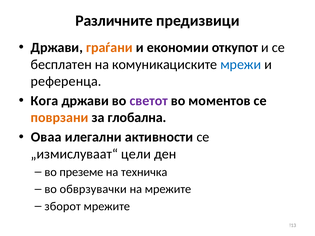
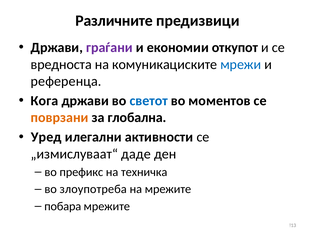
граѓани colour: orange -> purple
бесплатен: бесплатен -> вредноста
светот colour: purple -> blue
Оваа: Оваа -> Уред
цели: цели -> даде
преземе: преземе -> префикс
обврзувачки: обврзувачки -> злоупотреба
зборот: зборот -> побара
